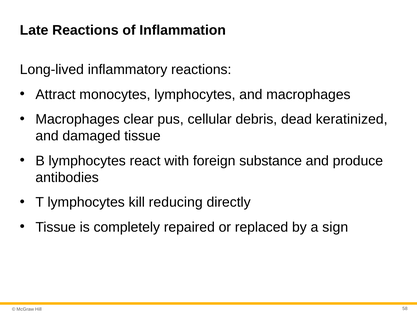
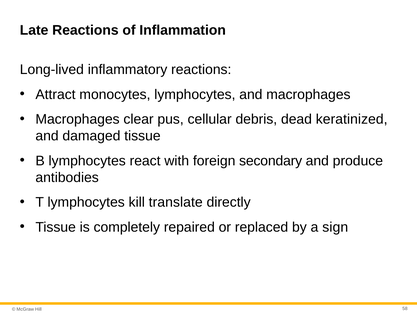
substance: substance -> secondary
reducing: reducing -> translate
